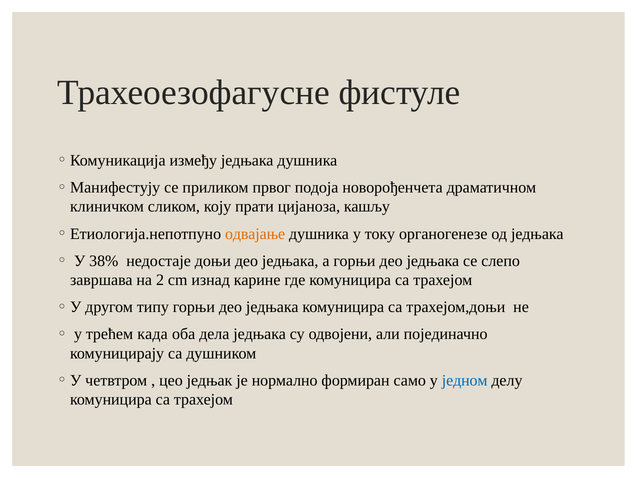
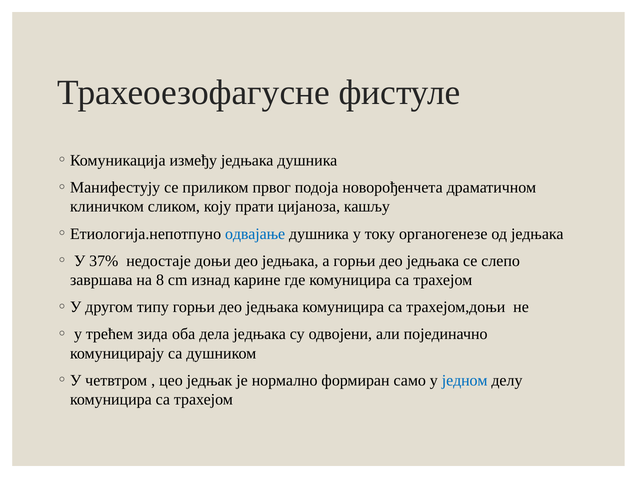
одвајање colour: orange -> blue
38%: 38% -> 37%
2: 2 -> 8
када: када -> зида
